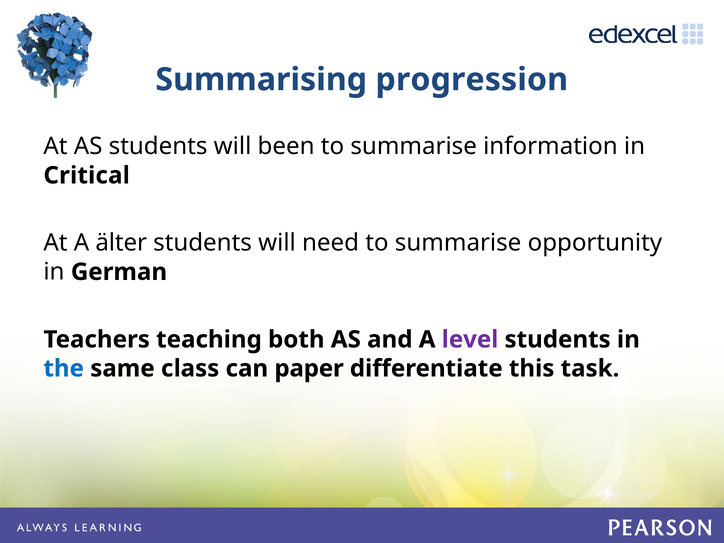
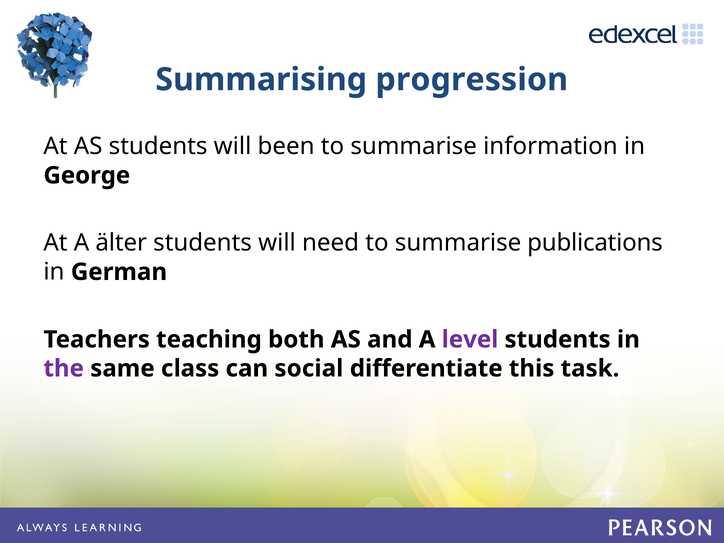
Critical: Critical -> George
opportunity: opportunity -> publications
the colour: blue -> purple
paper: paper -> social
